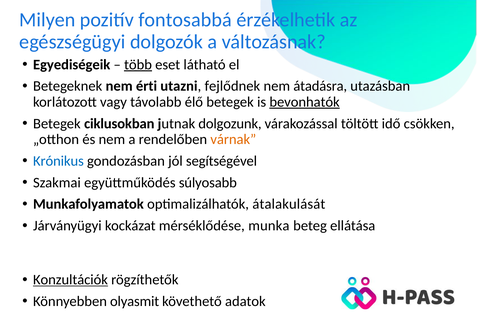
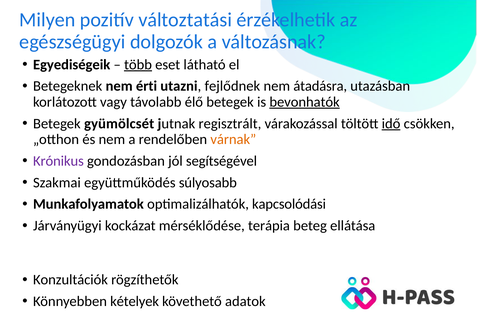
fontosabbá: fontosabbá -> változtatási
ciklusokban: ciklusokban -> gyümölcsét
dolgozunk: dolgozunk -> regisztrált
idő underline: none -> present
Krónikus colour: blue -> purple
átalakulását: átalakulását -> kapcsolódási
munka: munka -> terápia
Konzultációk underline: present -> none
olyasmit: olyasmit -> kételyek
